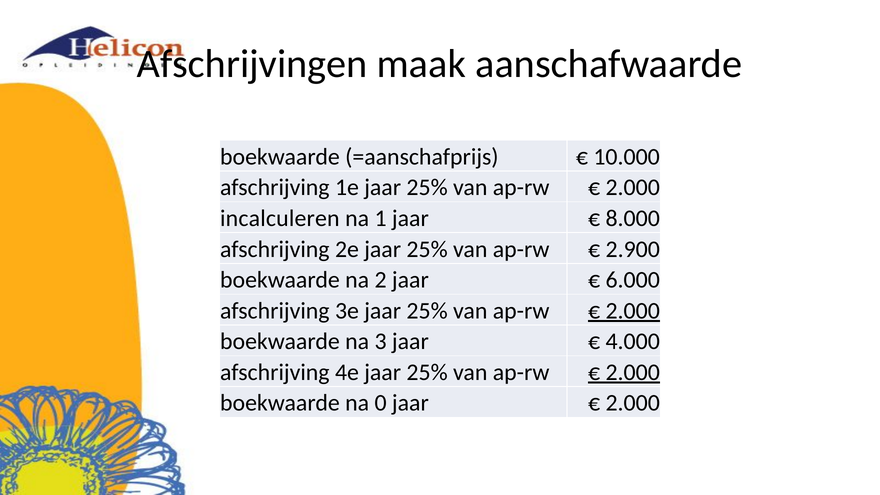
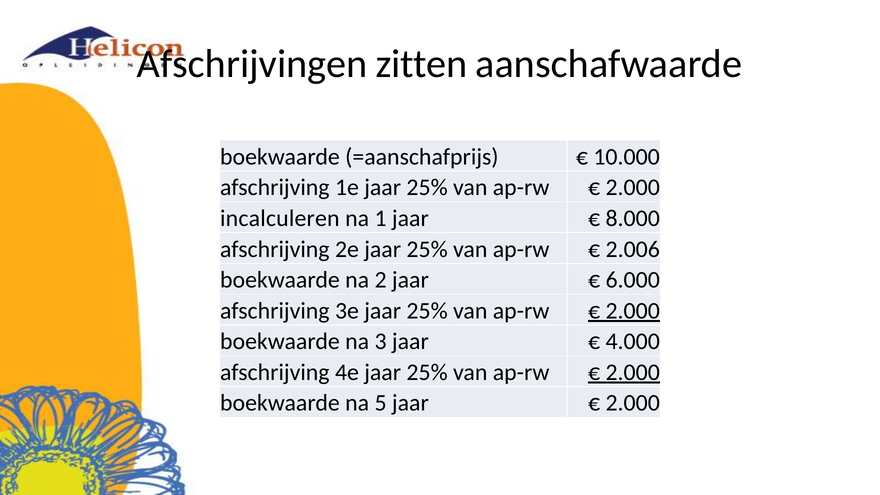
maak: maak -> zitten
2.900: 2.900 -> 2.006
0: 0 -> 5
